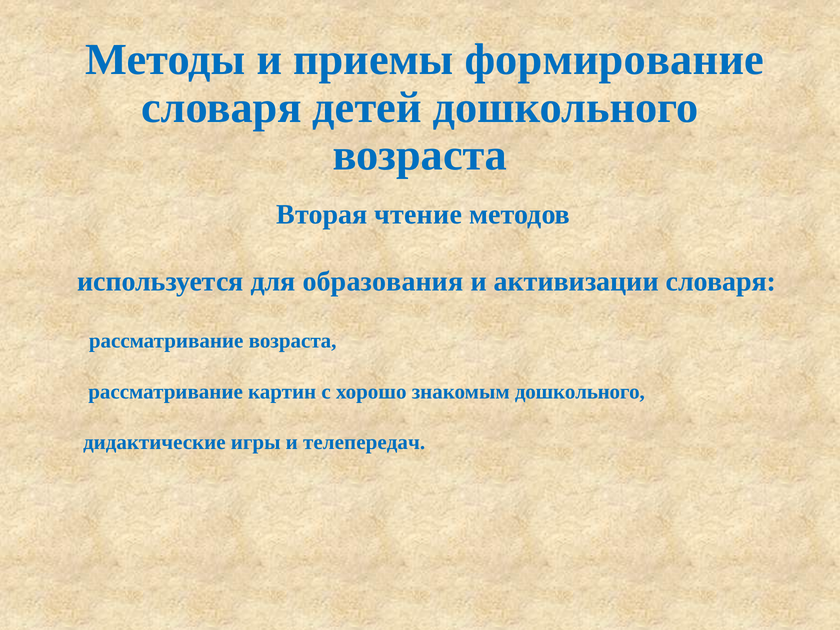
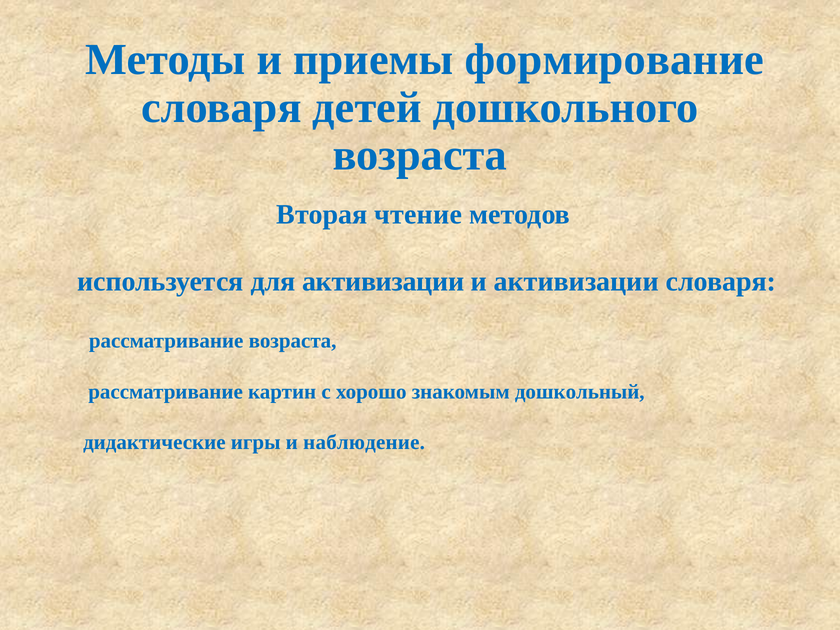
для образования: образования -> активизации
знакомым дошкольного: дошкольного -> дошкольный
телепередач: телепередач -> наблюдение
